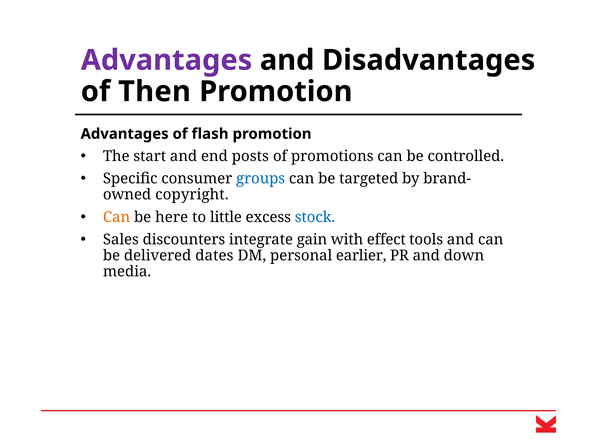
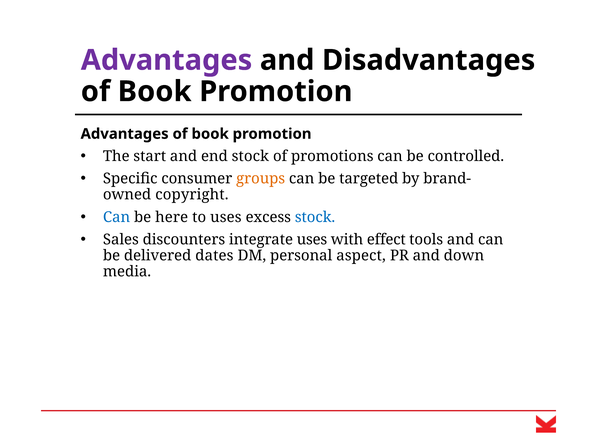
Then at (155, 92): Then -> Book
Advantages of flash: flash -> book
end posts: posts -> stock
groups colour: blue -> orange
Can at (117, 217) colour: orange -> blue
to little: little -> uses
integrate gain: gain -> uses
earlier: earlier -> aspect
